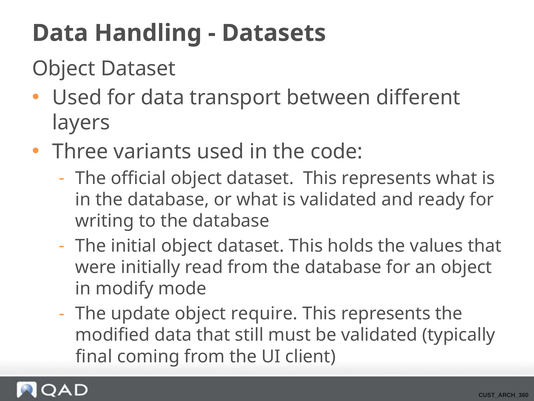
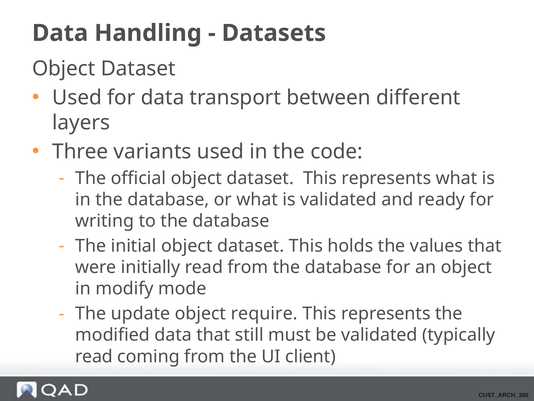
final at (94, 356): final -> read
